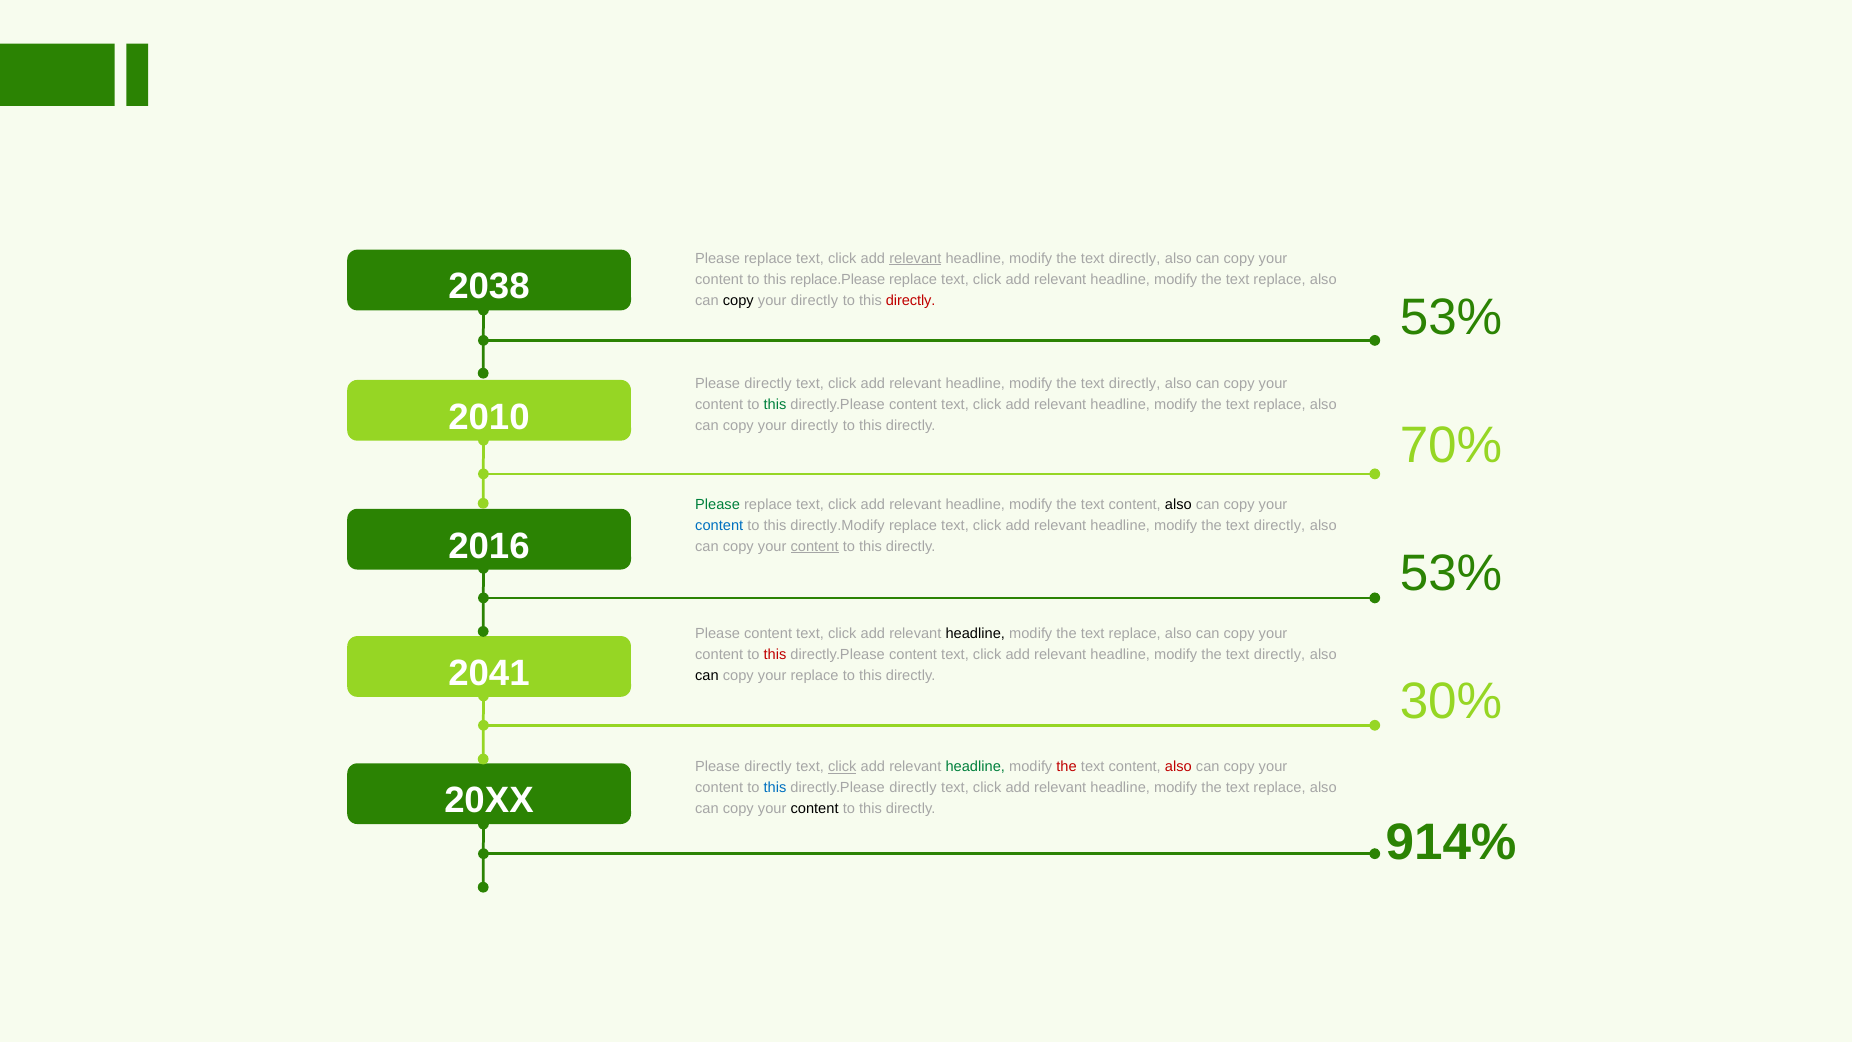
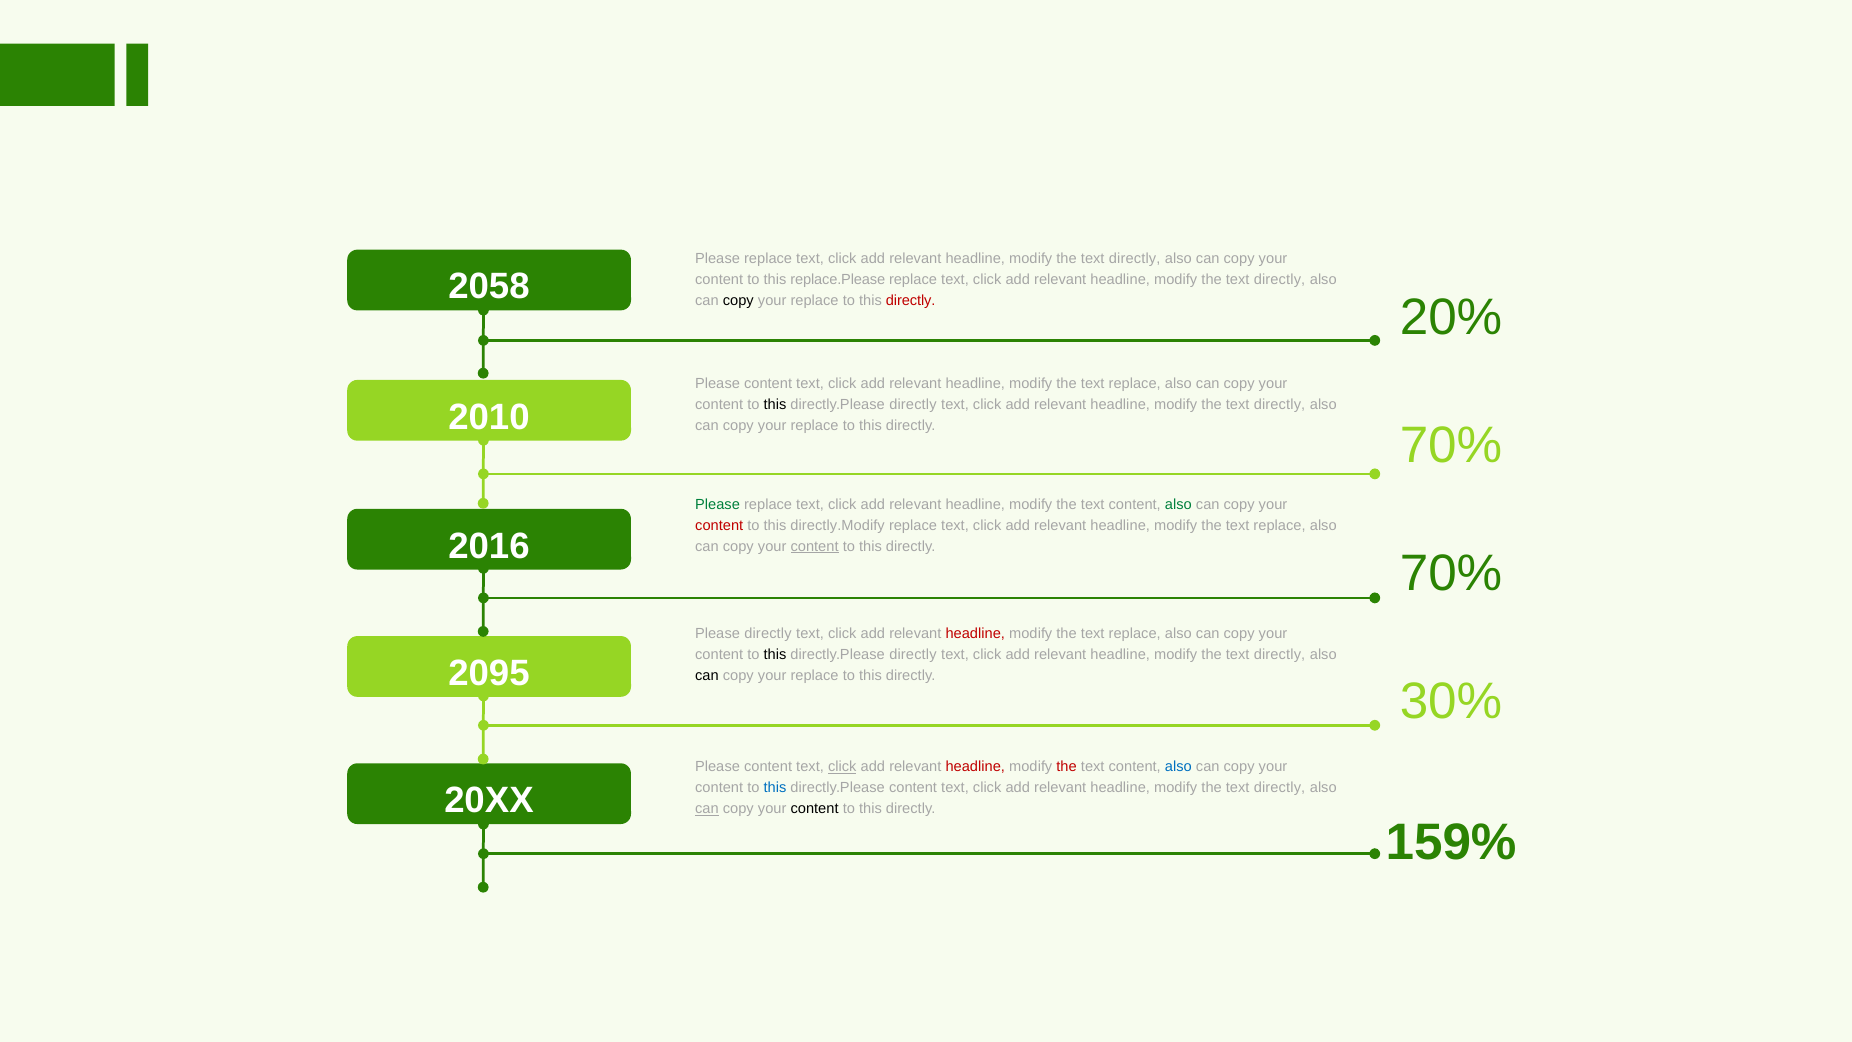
relevant at (915, 259) underline: present -> none
2038: 2038 -> 2058
replace at (1280, 280): replace -> directly
directly at (814, 301): directly -> replace
53% at (1451, 317): 53% -> 20%
directly at (768, 384): directly -> content
directly at (1135, 384): directly -> replace
this at (775, 405) colour: green -> black
content at (913, 405): content -> directly
replace at (1280, 405): replace -> directly
directly at (814, 426): directly -> replace
also at (1178, 504) colour: black -> green
content at (719, 525) colour: blue -> red
directly at (1280, 525): directly -> replace
53% at (1451, 574): 53% -> 70%
Please content: content -> directly
headline at (975, 633) colour: black -> red
this at (775, 654) colour: red -> black
content at (913, 654): content -> directly
2041: 2041 -> 2095
directly at (768, 767): directly -> content
headline at (975, 767) colour: green -> red
also at (1178, 767) colour: red -> blue
directly.Please directly: directly -> content
replace at (1280, 788): replace -> directly
can at (707, 809) underline: none -> present
914%: 914% -> 159%
